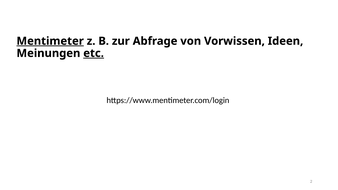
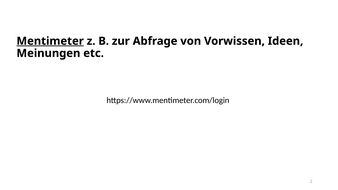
etc underline: present -> none
